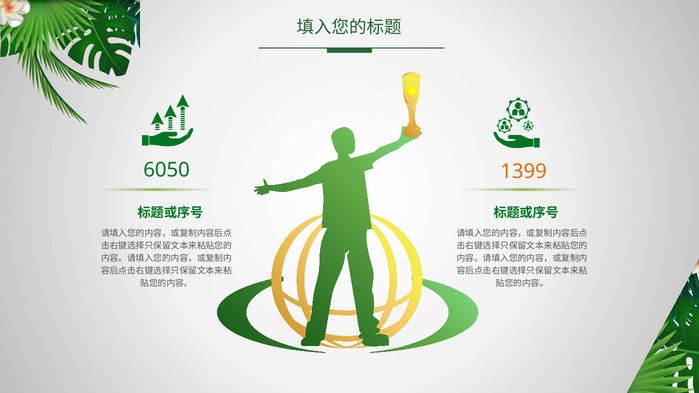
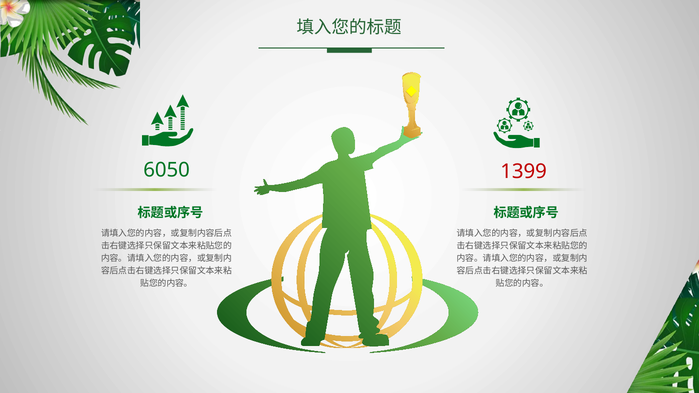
1399 colour: orange -> red
